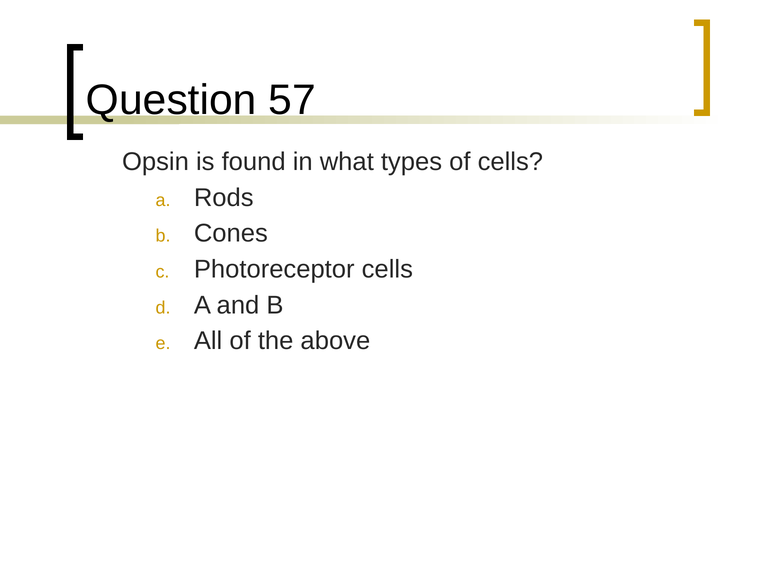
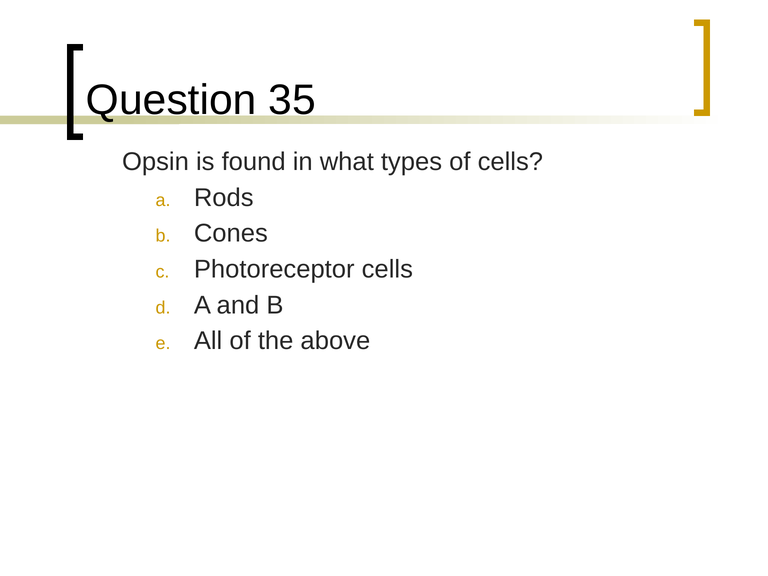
57: 57 -> 35
